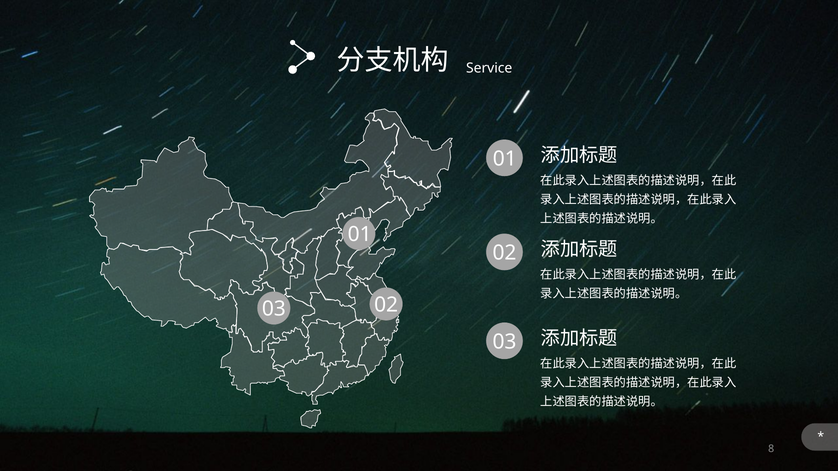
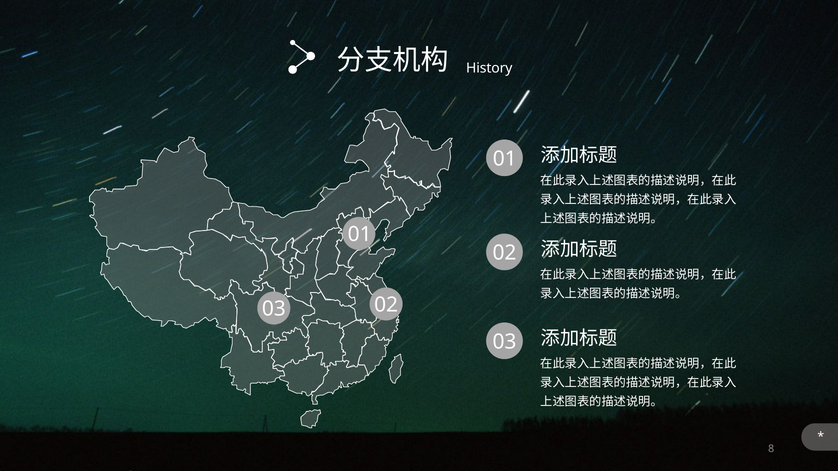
Service: Service -> History
